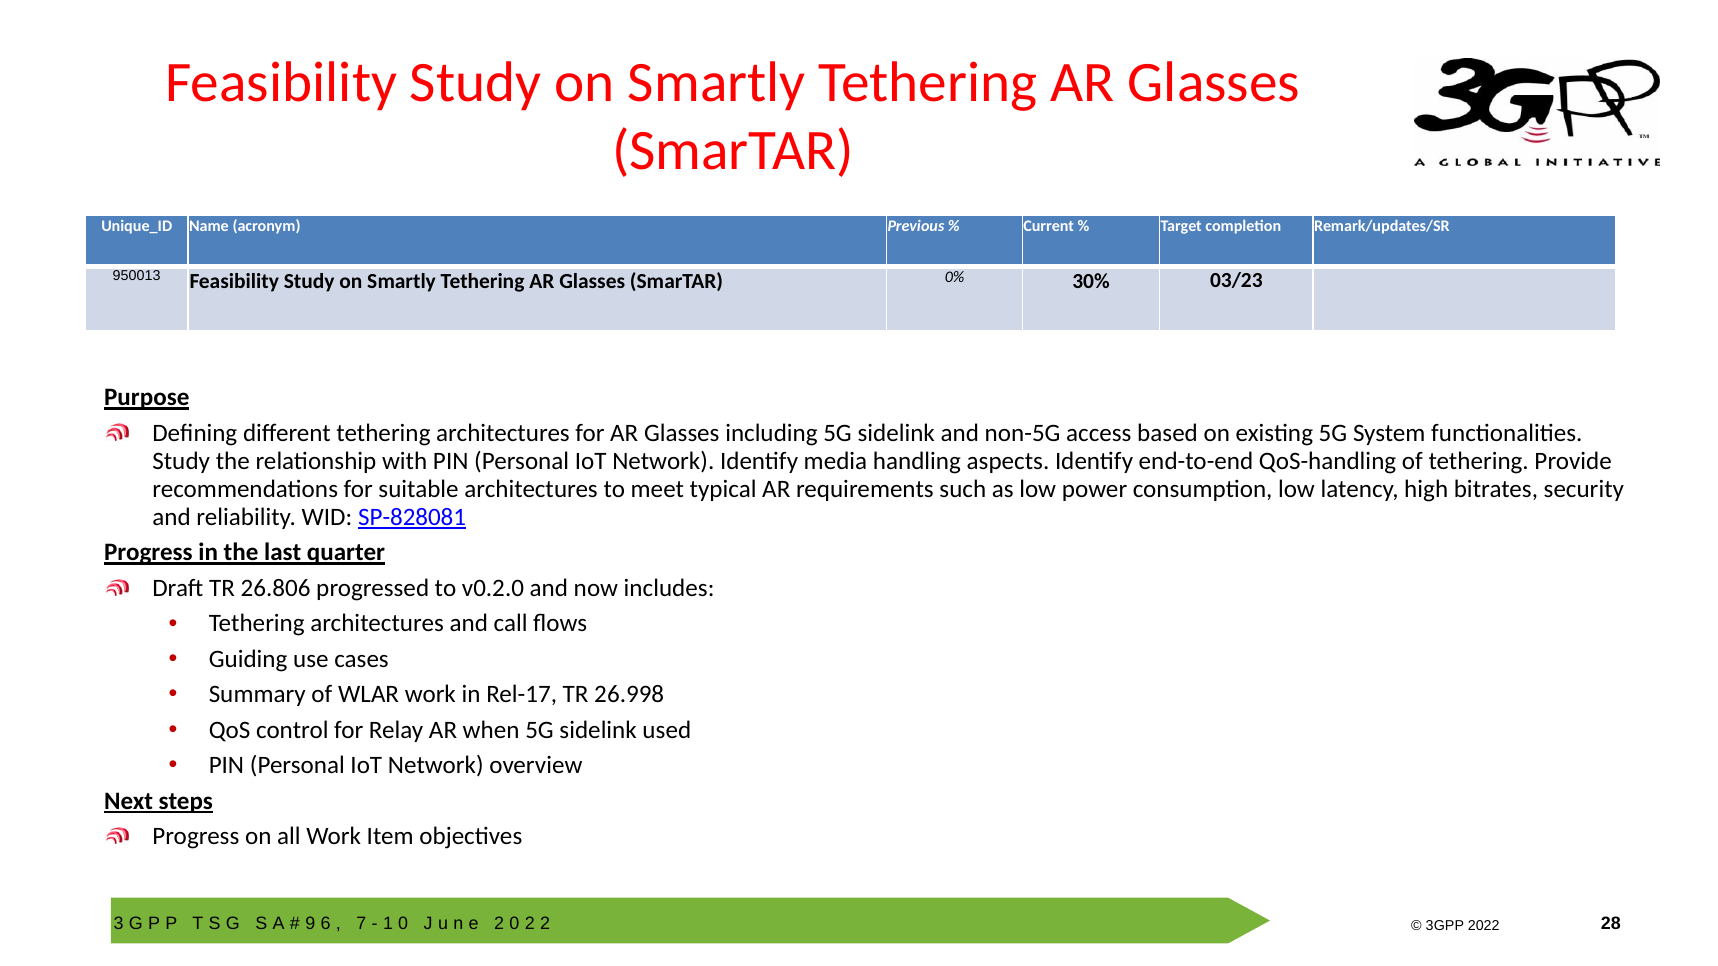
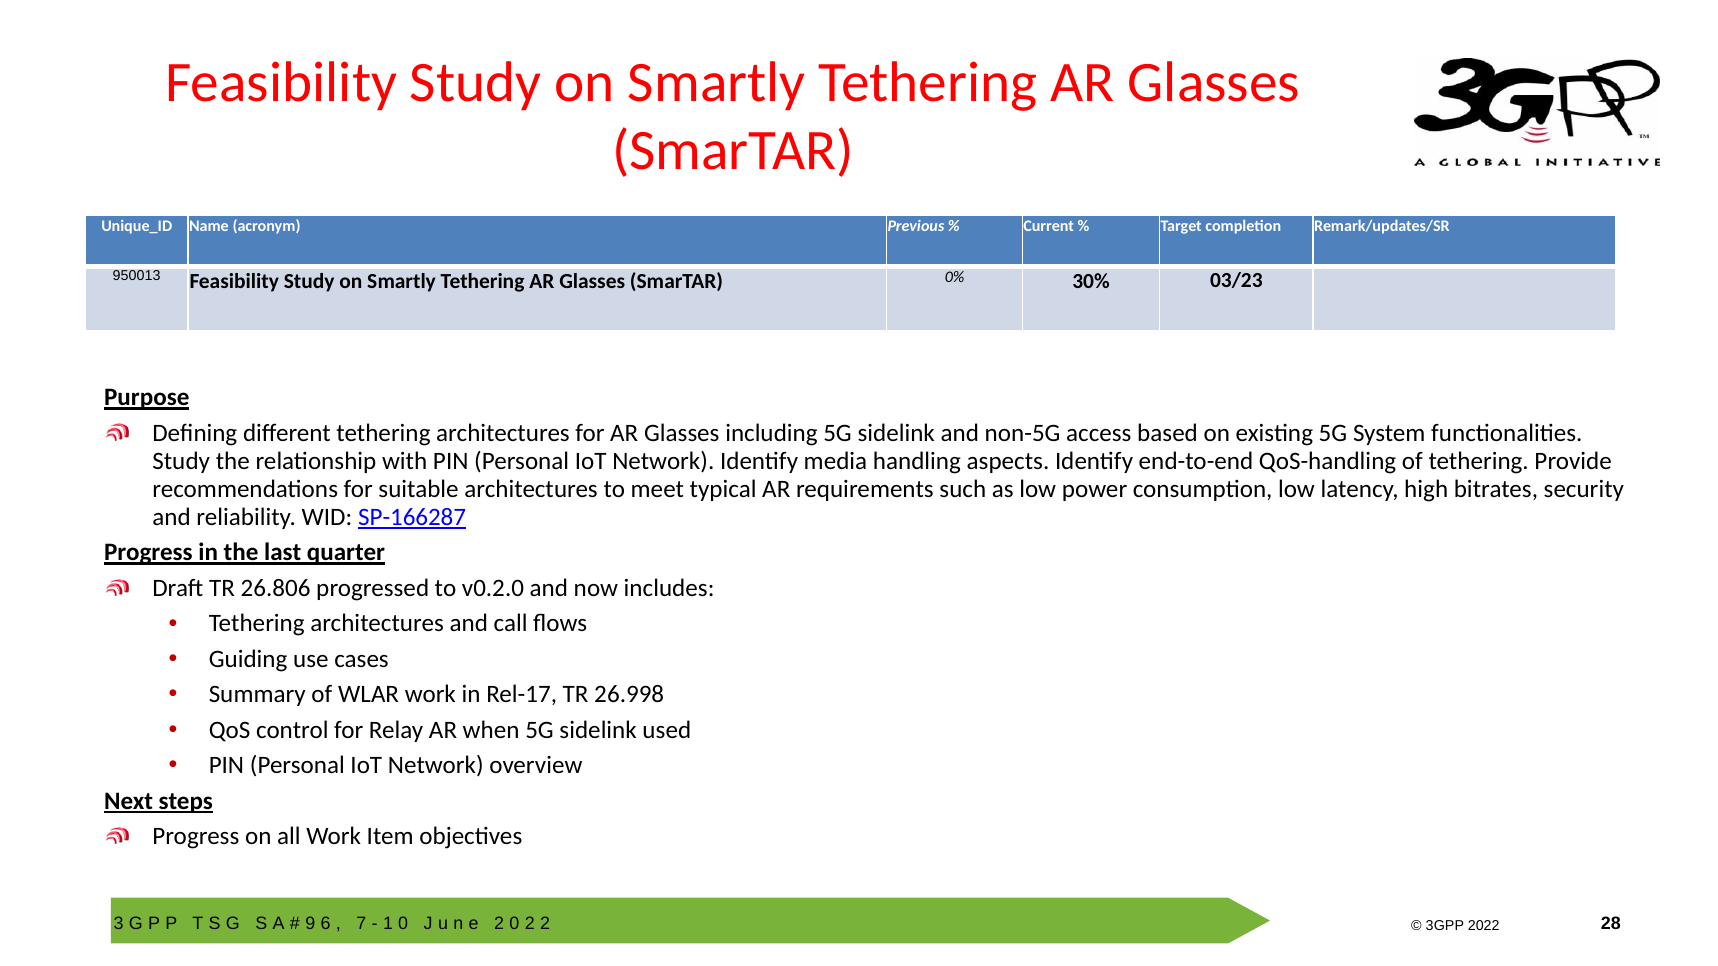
SP-828081: SP-828081 -> SP-166287
